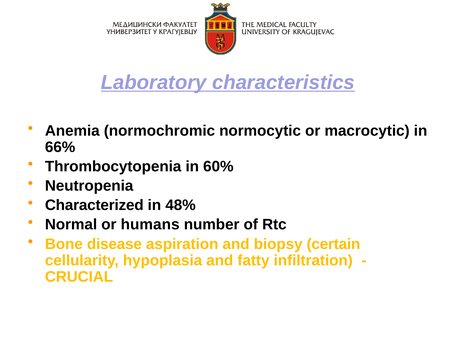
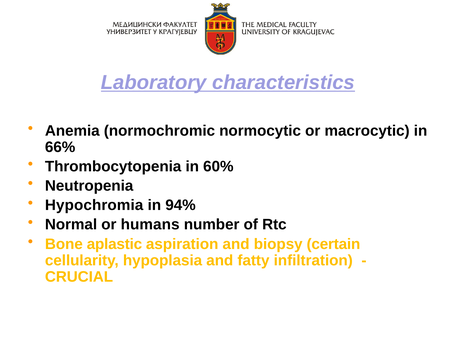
Characterized: Characterized -> Hypochromia
48%: 48% -> 94%
disease: disease -> aplastic
